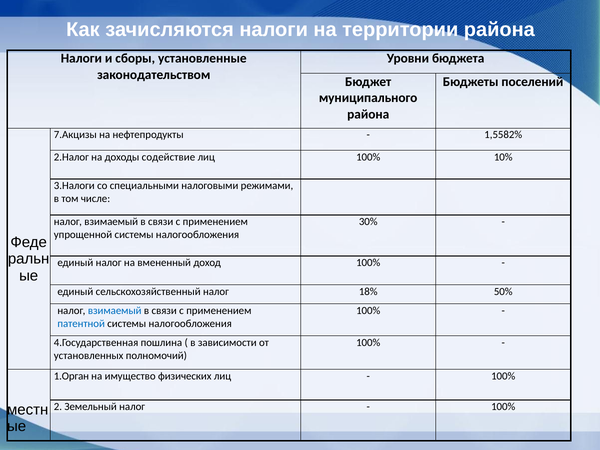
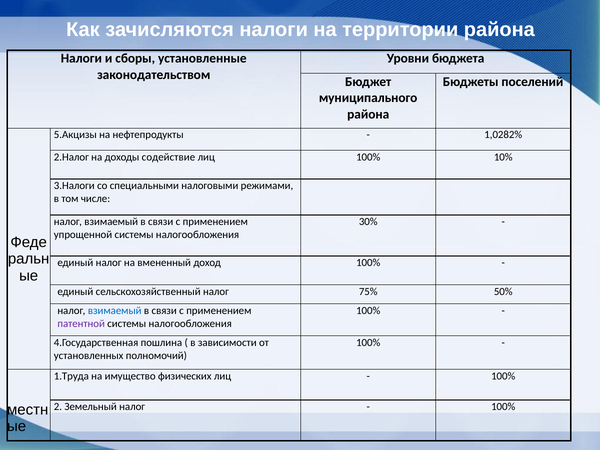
7.Акцизы: 7.Акцизы -> 5.Акцизы
1,5582%: 1,5582% -> 1,0282%
18%: 18% -> 75%
патентной colour: blue -> purple
1.Орган: 1.Орган -> 1.Труда
